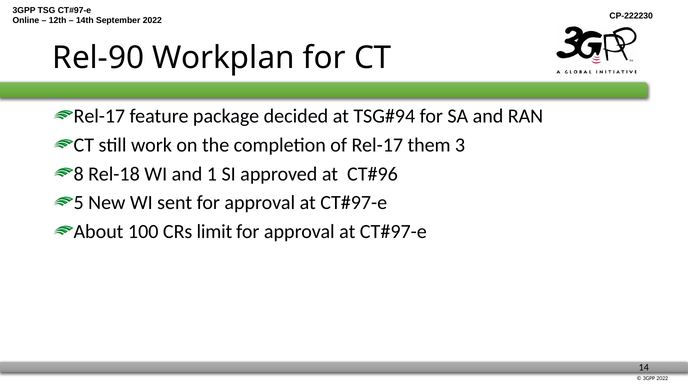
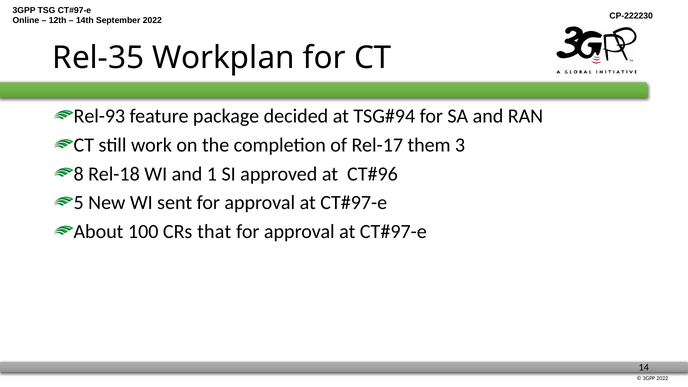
Rel-90: Rel-90 -> Rel-35
Rel-17 at (99, 116): Rel-17 -> Rel-93
limit: limit -> that
